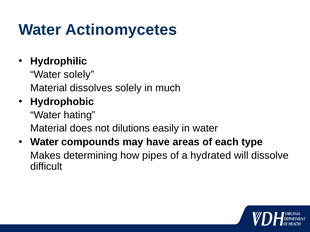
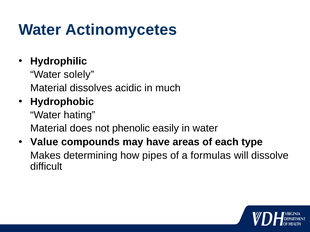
dissolves solely: solely -> acidic
dilutions: dilutions -> phenolic
Water at (44, 142): Water -> Value
hydrated: hydrated -> formulas
